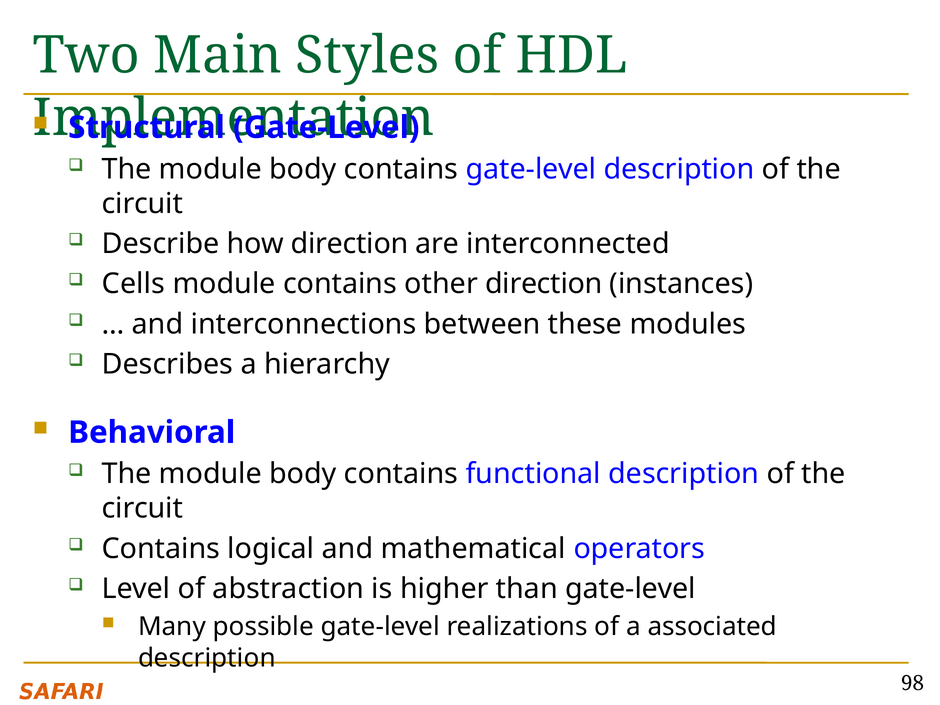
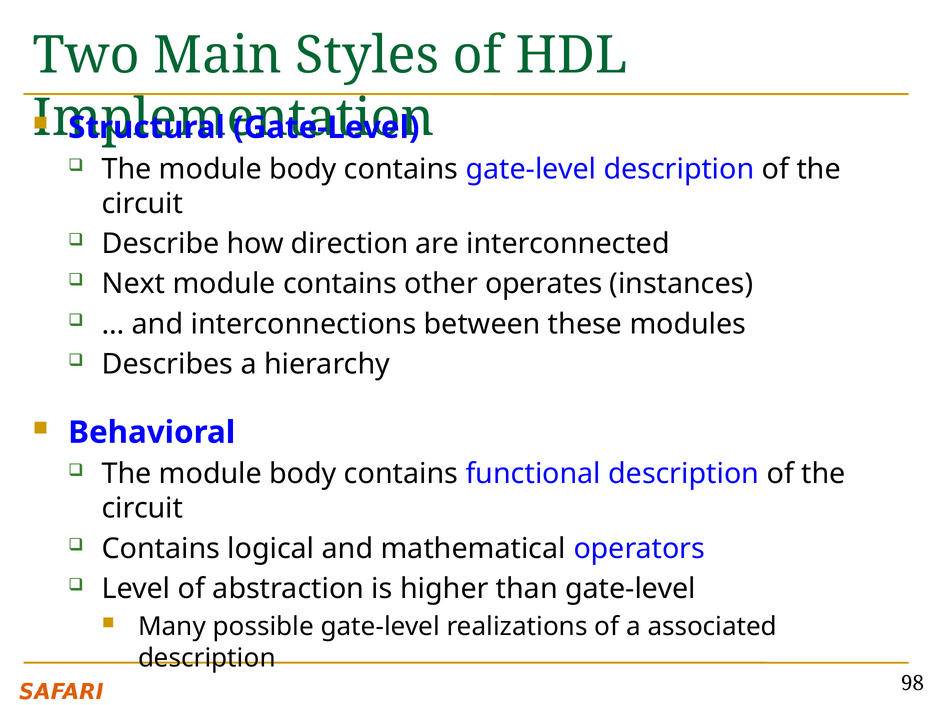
Cells: Cells -> Next
other direction: direction -> operates
